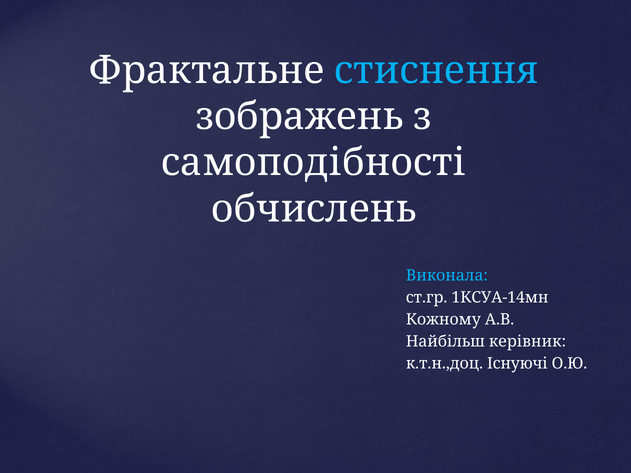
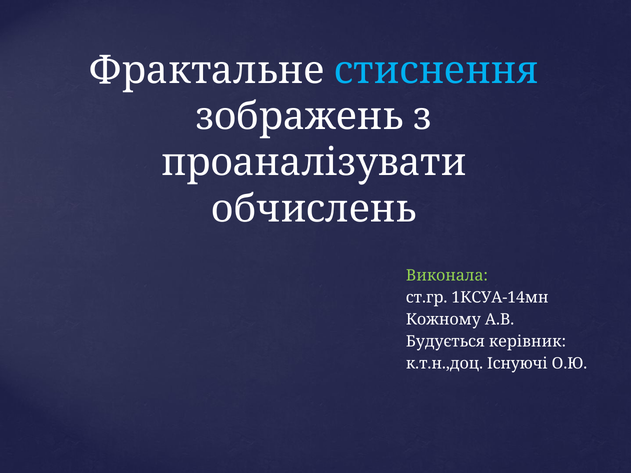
самоподібності: самоподібності -> проаналізувати
Виконала colour: light blue -> light green
Найбільш: Найбільш -> Будується
